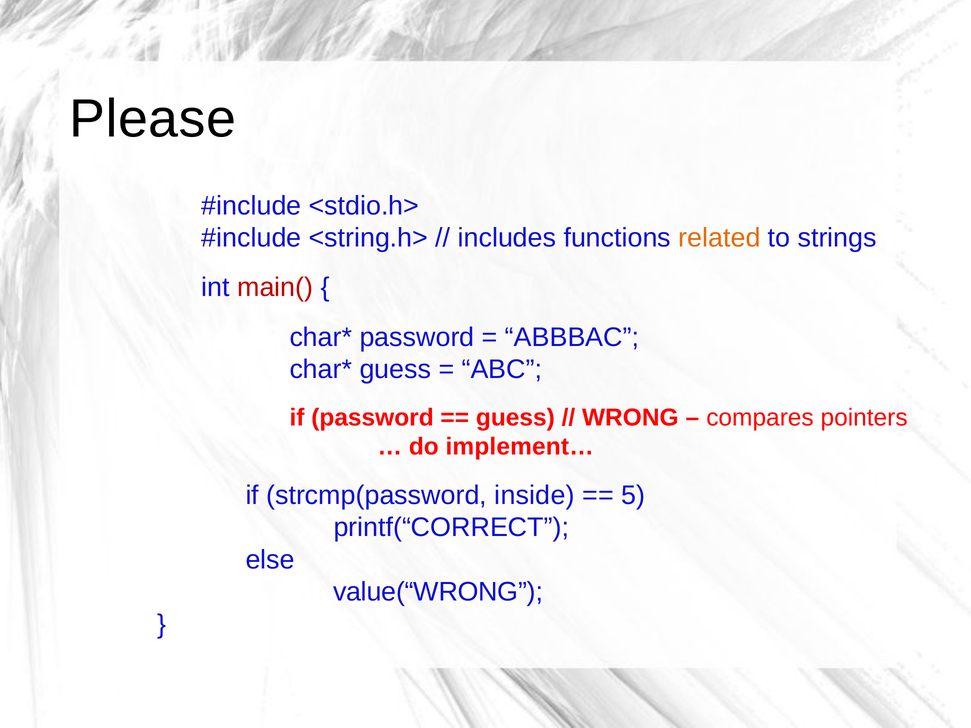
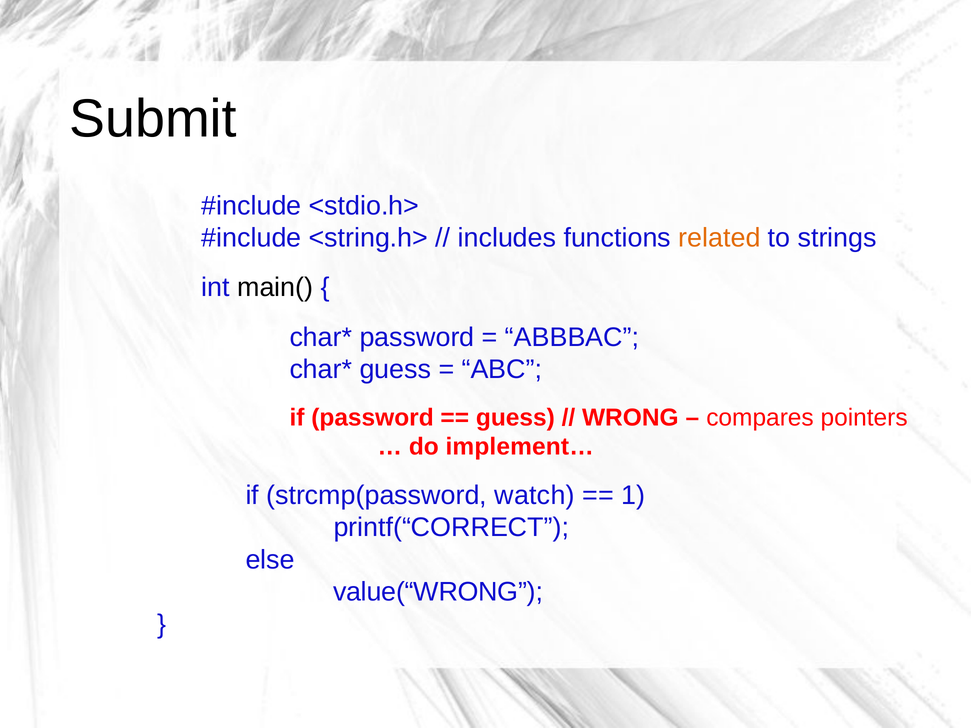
Please: Please -> Submit
main( colour: red -> black
inside: inside -> watch
5: 5 -> 1
